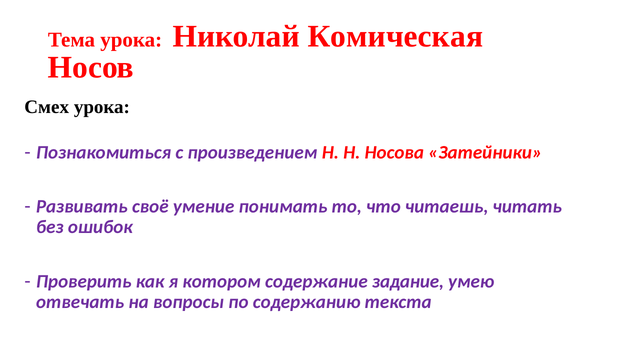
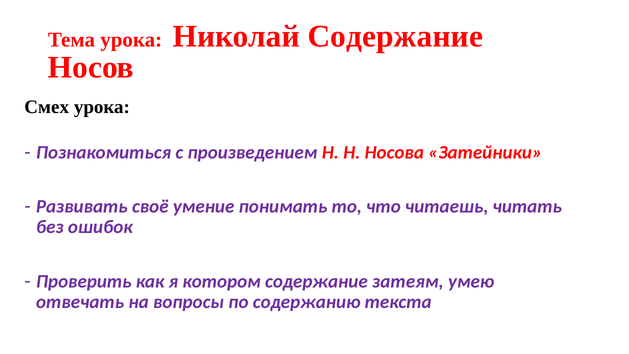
Николай Комическая: Комическая -> Содержание
задание: задание -> затеям
